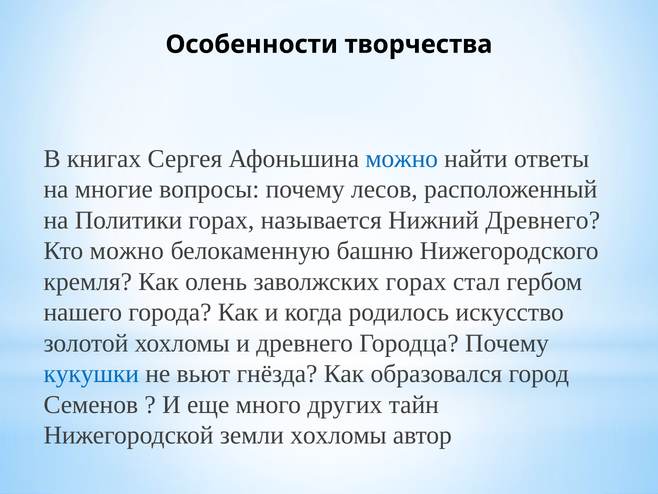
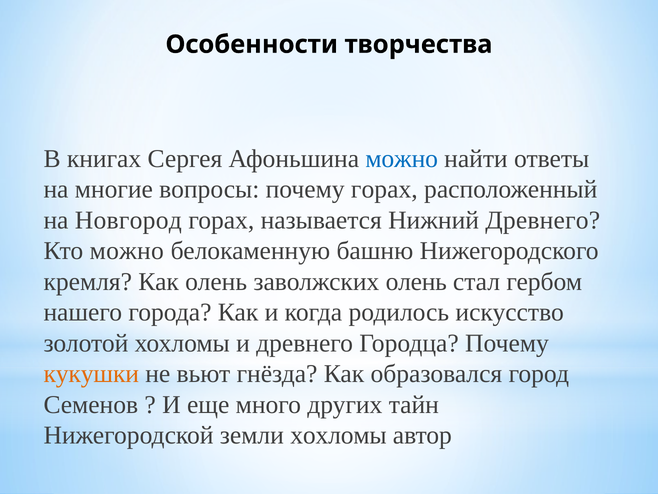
почему лесов: лесов -> горах
Политики: Политики -> Новгород
заволжских горах: горах -> олень
кукушки colour: blue -> orange
